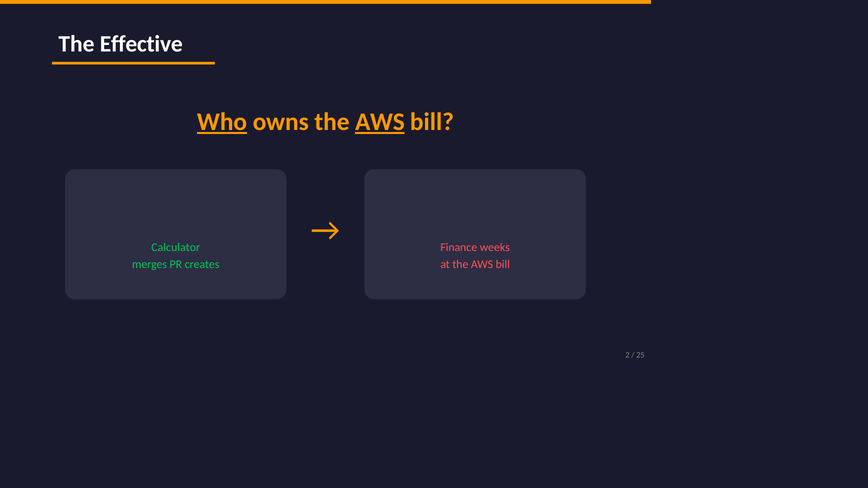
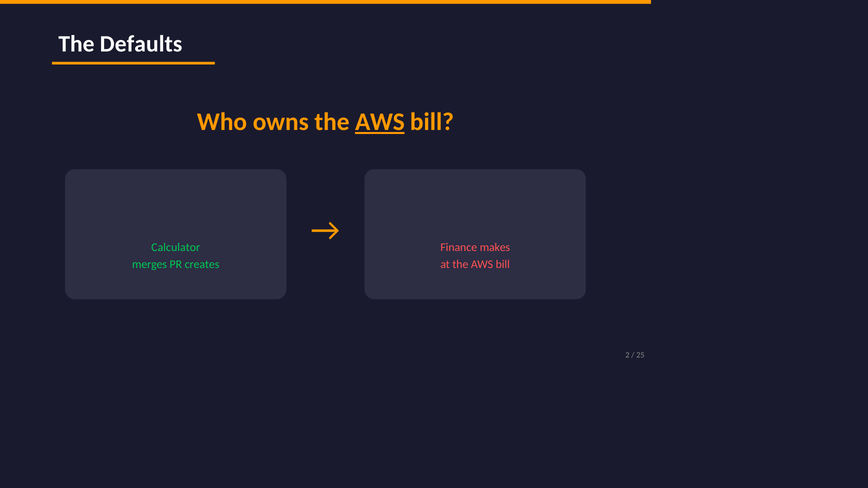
Effective: Effective -> Defaults
Who underline: present -> none
weeks: weeks -> makes
